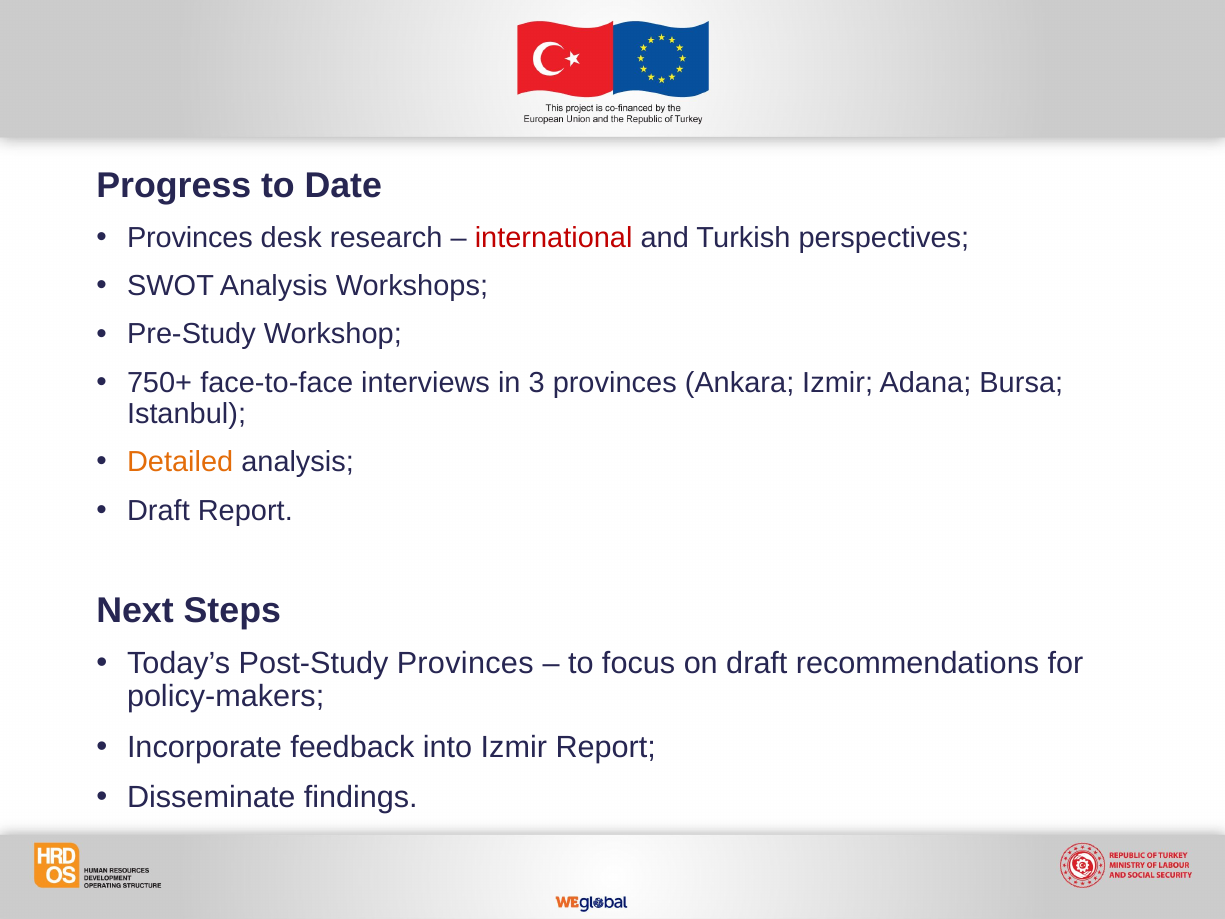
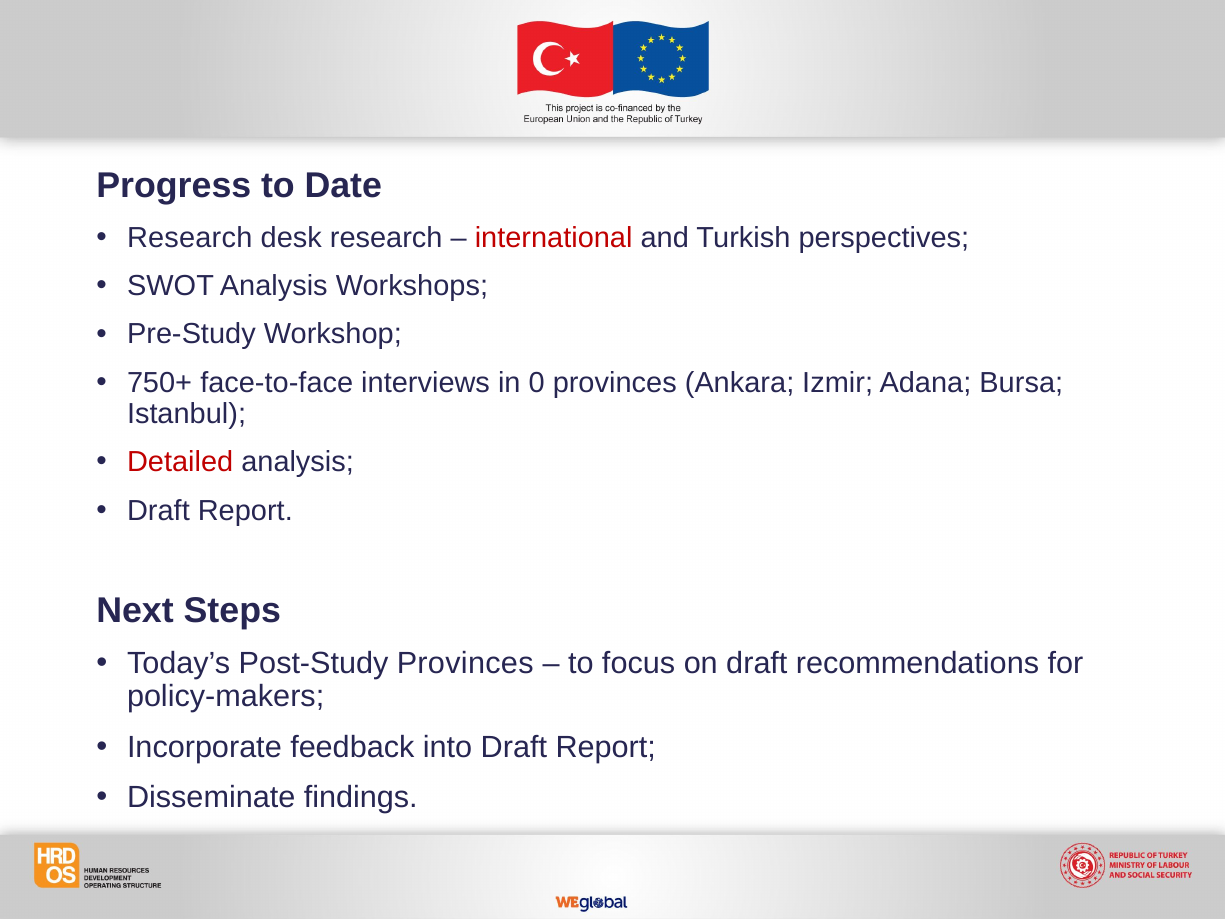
Provinces at (190, 238): Provinces -> Research
3: 3 -> 0
Detailed colour: orange -> red
into Izmir: Izmir -> Draft
